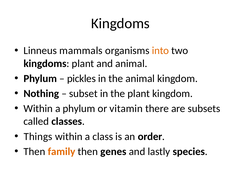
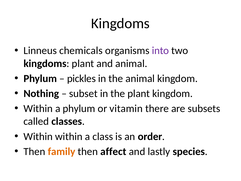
mammals: mammals -> chemicals
into colour: orange -> purple
Things at (38, 136): Things -> Within
genes: genes -> affect
